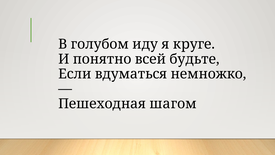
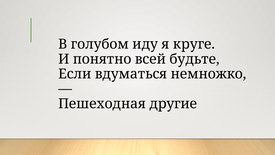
шагом: шагом -> другие
